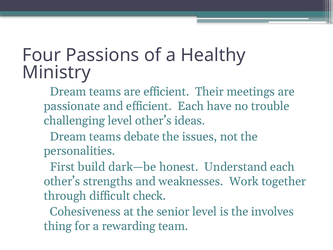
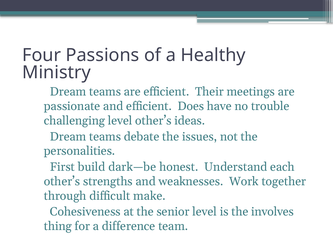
efficient Each: Each -> Does
check: check -> make
rewarding: rewarding -> difference
